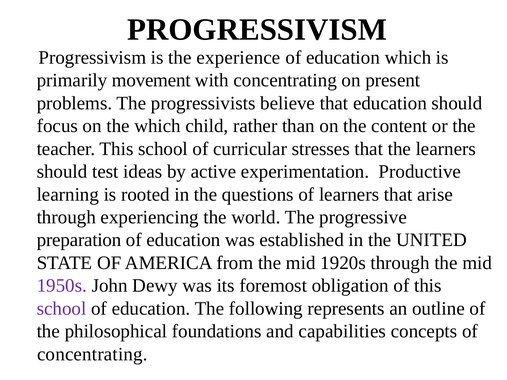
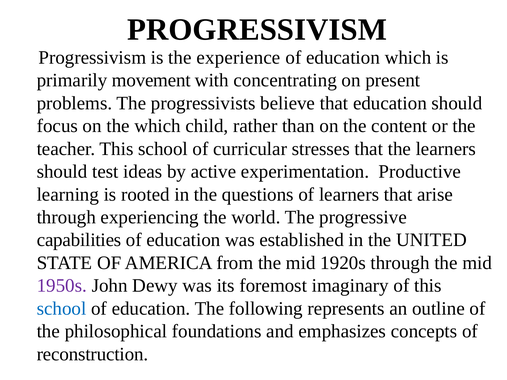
preparation: preparation -> capabilities
obligation: obligation -> imaginary
school at (62, 309) colour: purple -> blue
capabilities: capabilities -> emphasizes
concentrating at (92, 354): concentrating -> reconstruction
